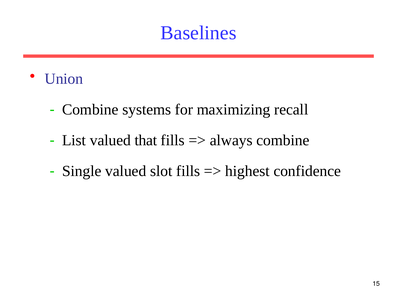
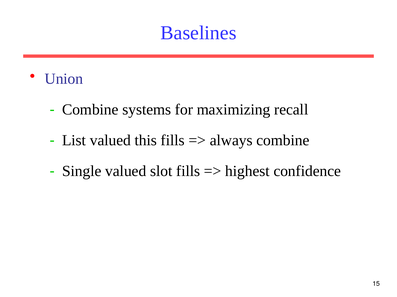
that: that -> this
